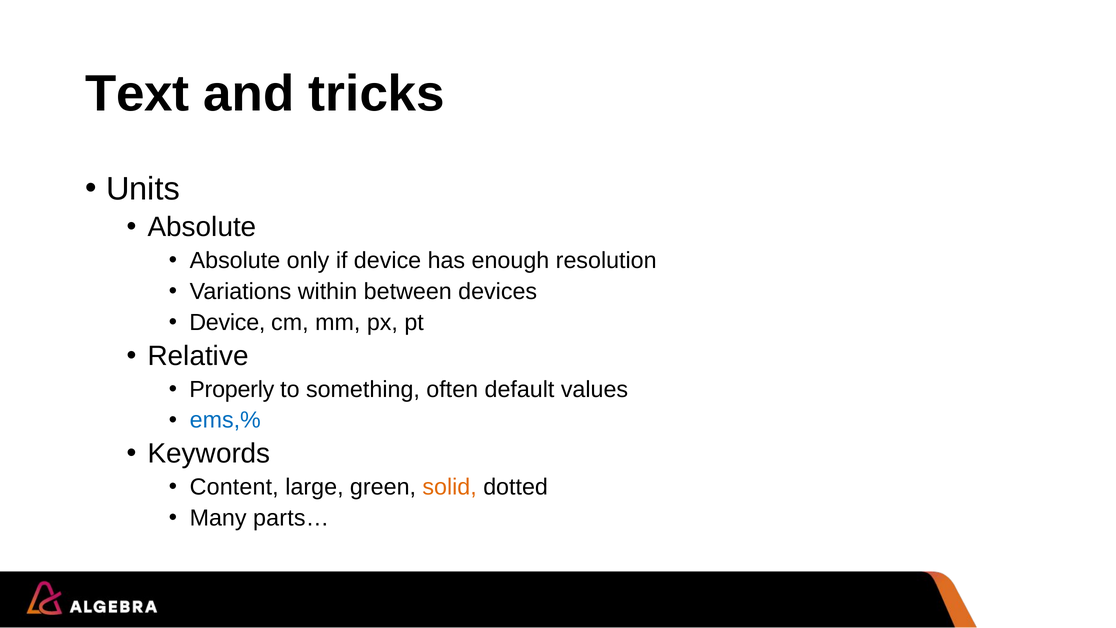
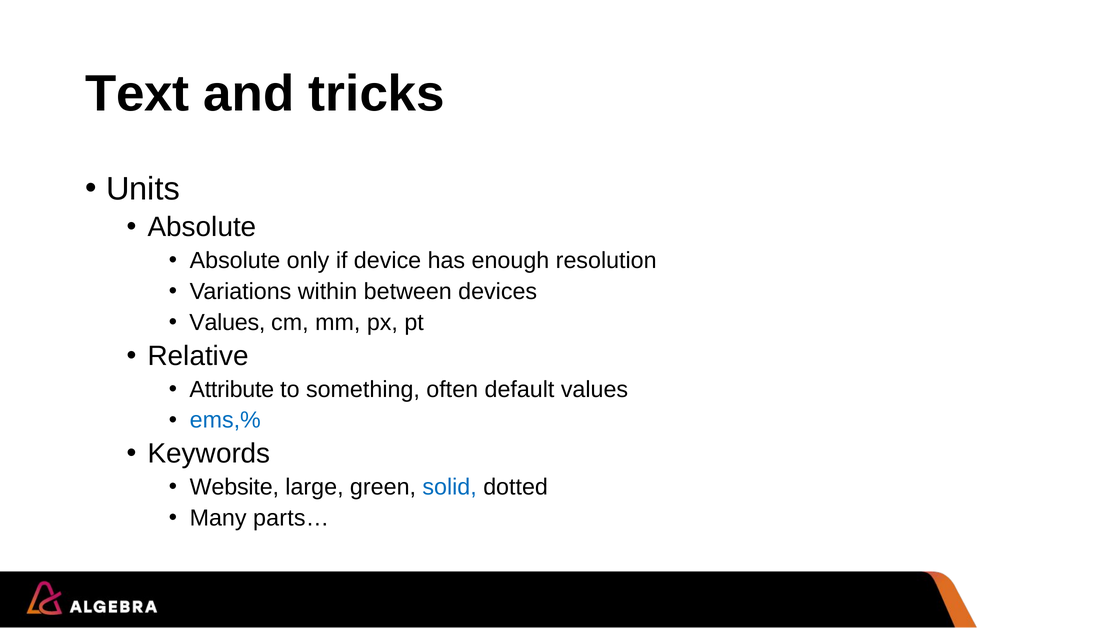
Device at (227, 322): Device -> Values
Properly: Properly -> Attribute
Content: Content -> Website
solid colour: orange -> blue
